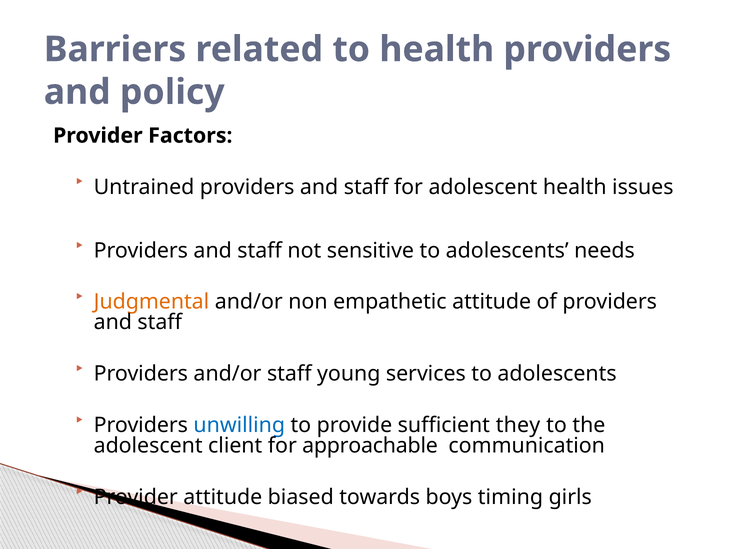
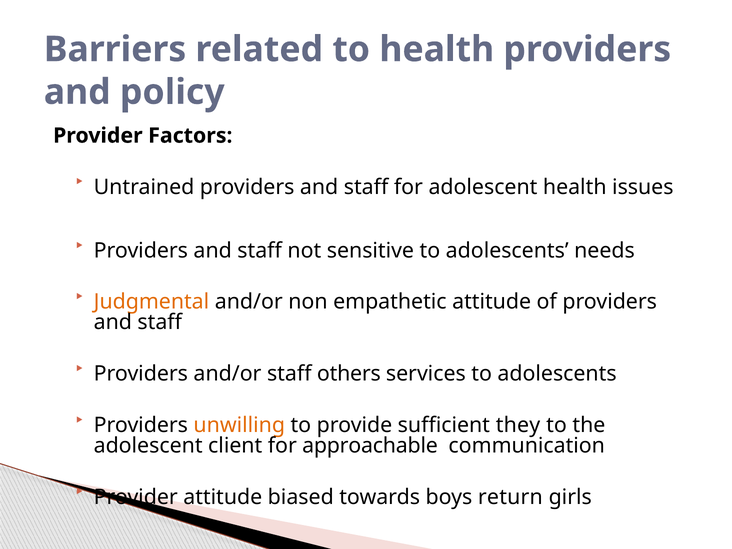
young: young -> others
unwilling colour: blue -> orange
timing: timing -> return
